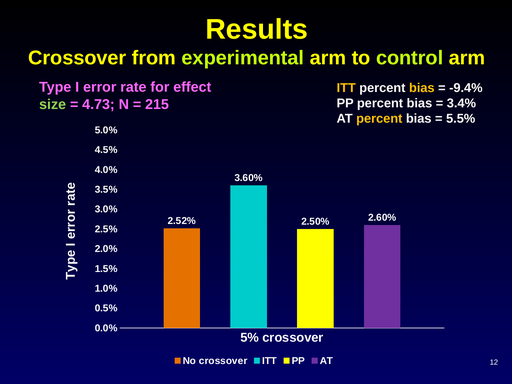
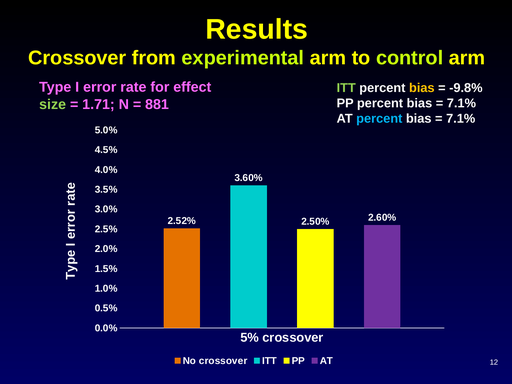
ITT at (346, 88) colour: yellow -> light green
-9.4%: -9.4% -> -9.8%
3.4% at (461, 103): 3.4% -> 7.1%
4.73: 4.73 -> 1.71
215: 215 -> 881
percent at (379, 119) colour: yellow -> light blue
5.5% at (461, 119): 5.5% -> 7.1%
